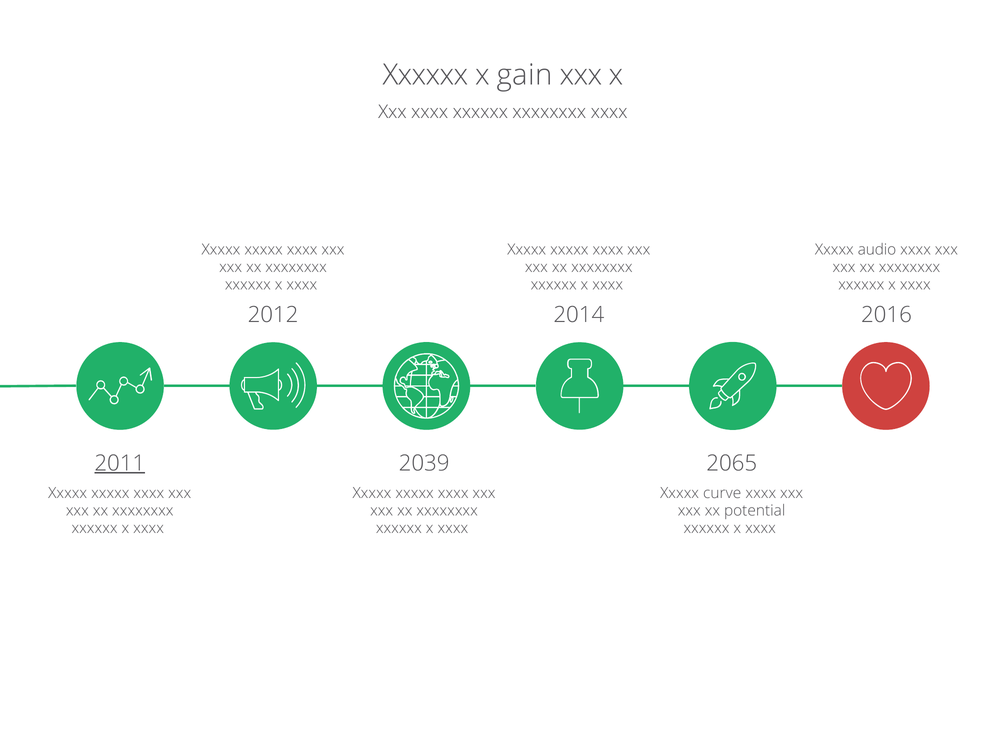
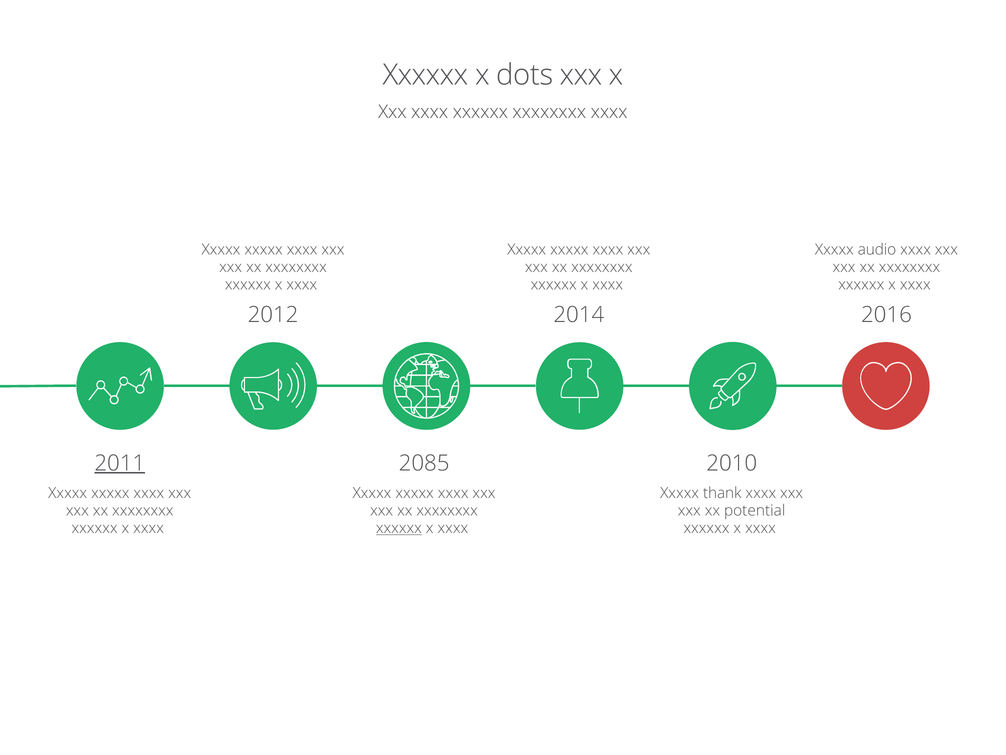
gain: gain -> dots
2039: 2039 -> 2085
2065: 2065 -> 2010
curve: curve -> thank
xxxxxx at (399, 528) underline: none -> present
